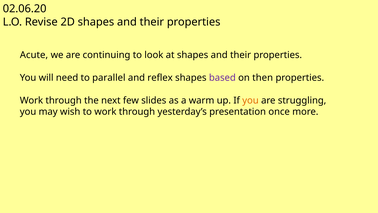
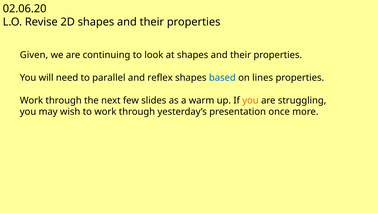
Acute: Acute -> Given
based colour: purple -> blue
then: then -> lines
